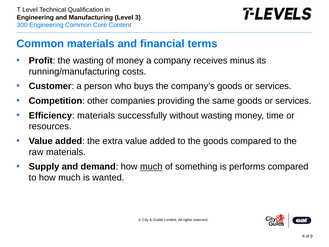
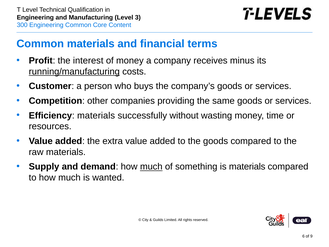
the wasting: wasting -> interest
running/manufacturing underline: none -> present
is performs: performs -> materials
